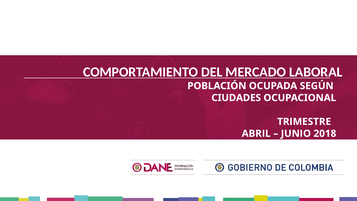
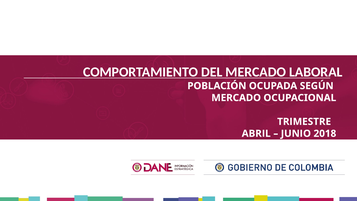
CIUDADES at (236, 98): CIUDADES -> MERCADO
